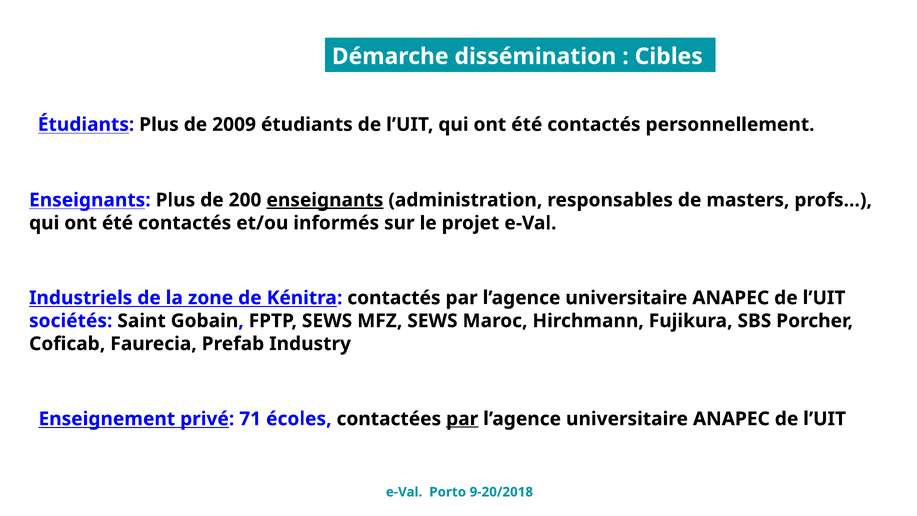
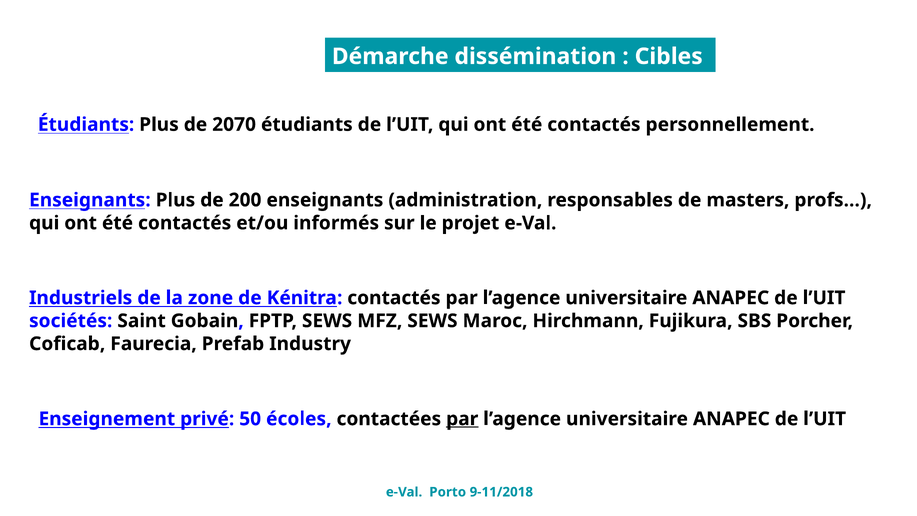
2009: 2009 -> 2070
enseignants at (325, 200) underline: present -> none
71: 71 -> 50
9-20/2018: 9-20/2018 -> 9-11/2018
